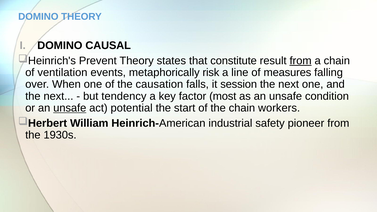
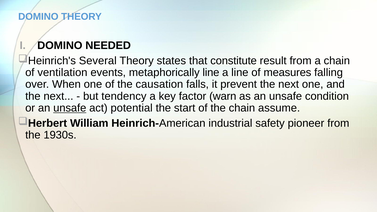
CAUSAL: CAUSAL -> NEEDED
Prevent: Prevent -> Several
from at (301, 61) underline: present -> none
metaphorically risk: risk -> line
session: session -> prevent
most: most -> warn
workers: workers -> assume
